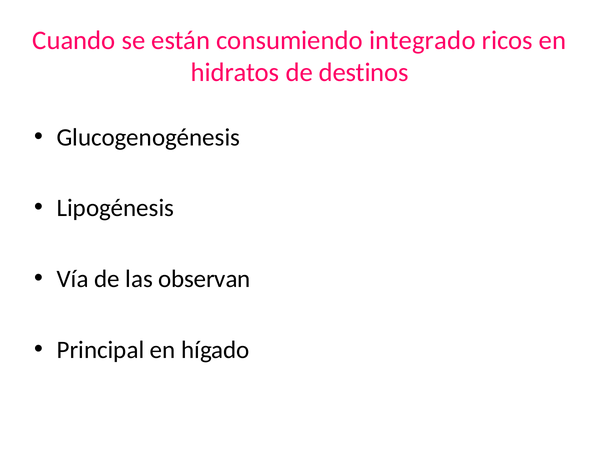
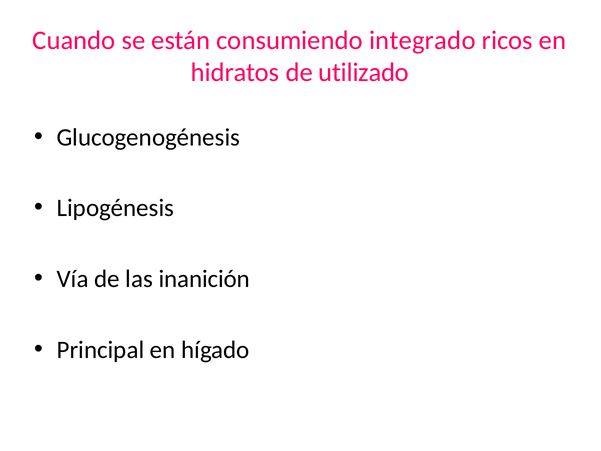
destinos: destinos -> utilizado
observan: observan -> inanición
